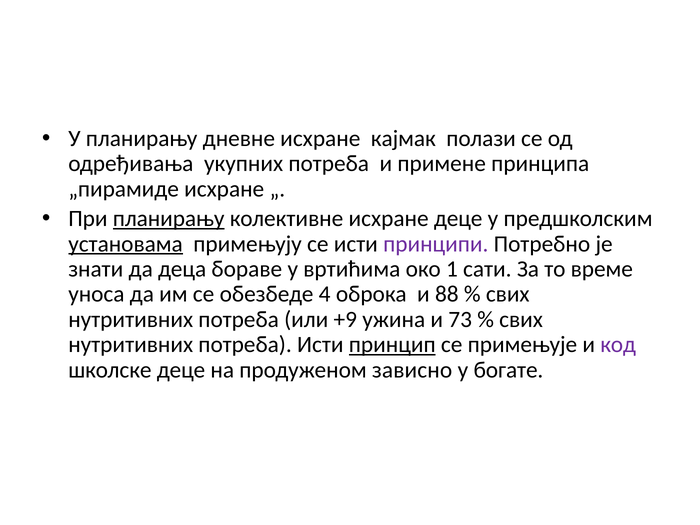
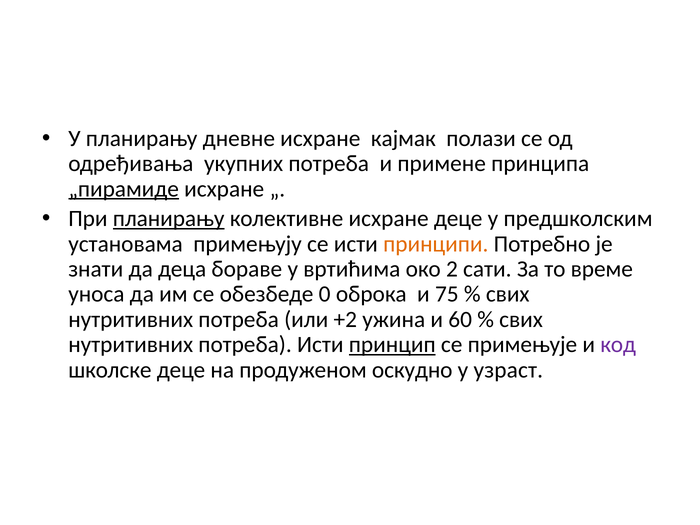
„пирамиде underline: none -> present
установама underline: present -> none
принципи colour: purple -> orange
1: 1 -> 2
4: 4 -> 0
88: 88 -> 75
+9: +9 -> +2
73: 73 -> 60
зависно: зависно -> оскудно
богате: богате -> узраст
